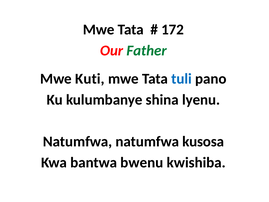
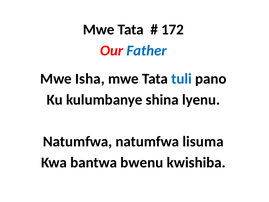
Father colour: green -> blue
Kuti: Kuti -> Isha
kusosa: kusosa -> lisuma
